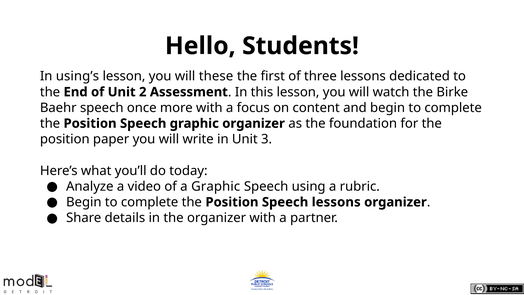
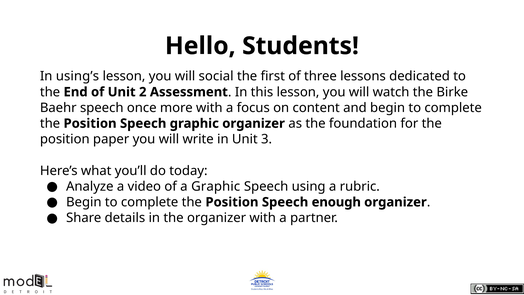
these: these -> social
Speech lessons: lessons -> enough
